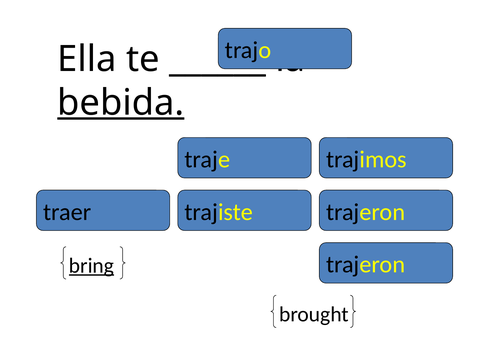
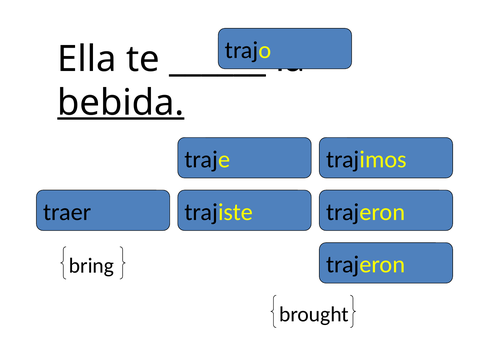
bring underline: present -> none
